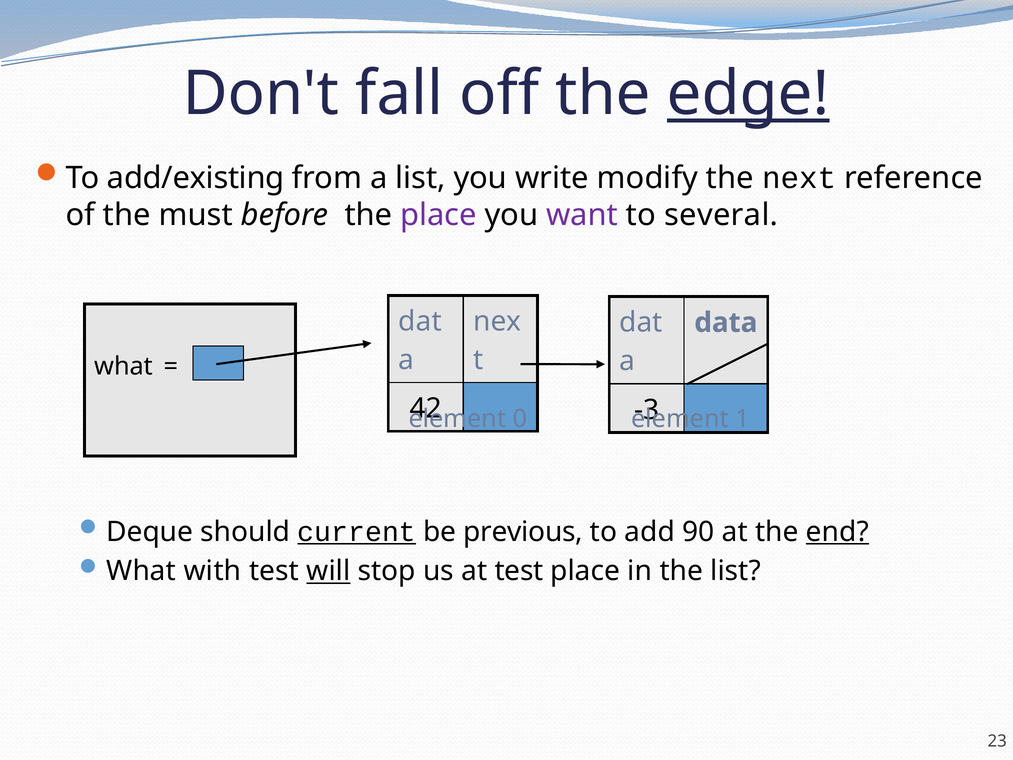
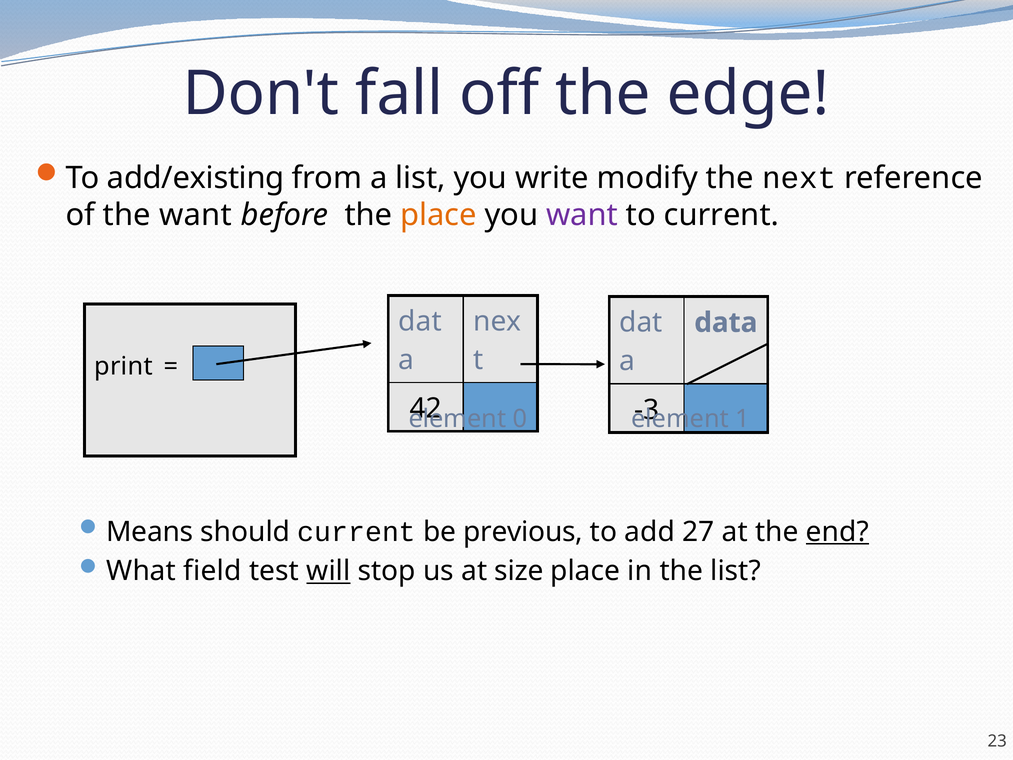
edge underline: present -> none
the must: must -> want
place at (438, 215) colour: purple -> orange
to several: several -> current
what at (124, 366): what -> print
Deque: Deque -> Means
current at (357, 532) underline: present -> none
90: 90 -> 27
with: with -> field
at test: test -> size
